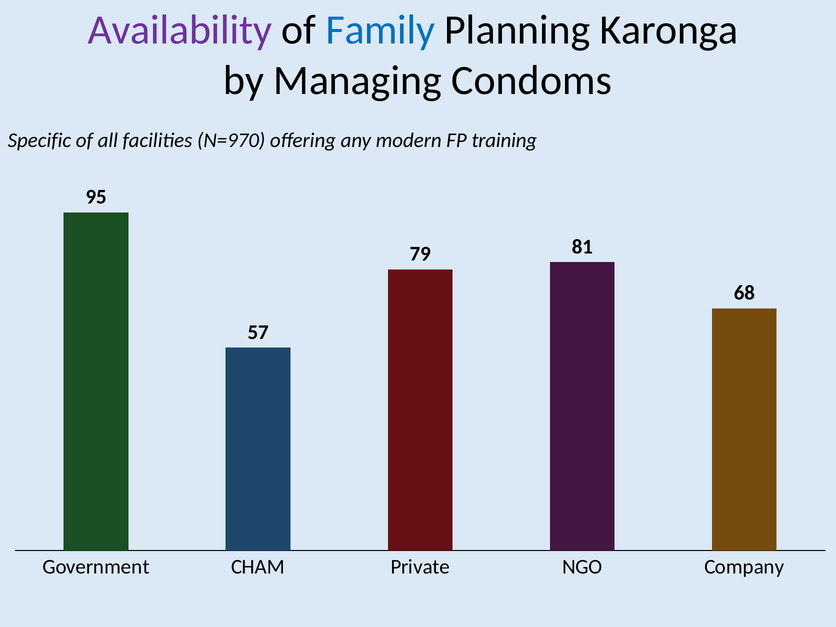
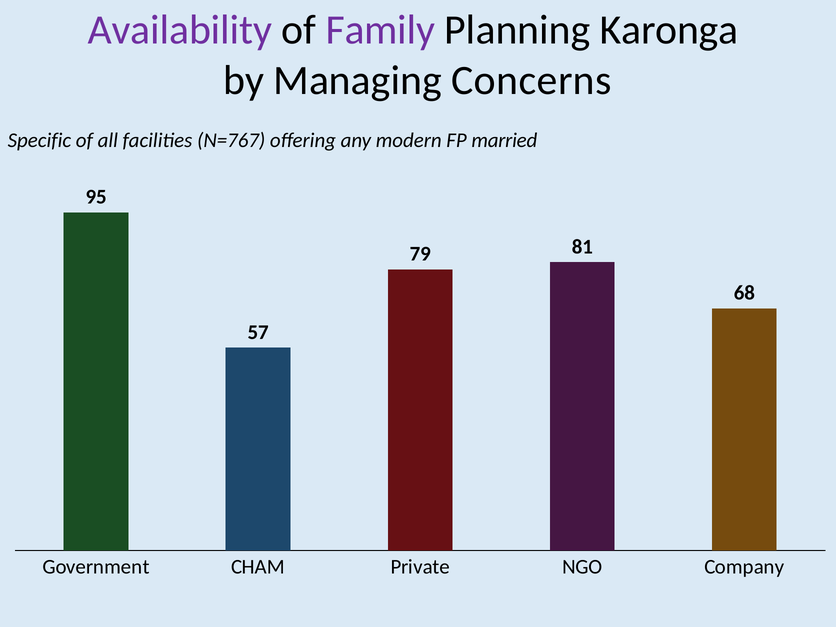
Family colour: blue -> purple
Condoms: Condoms -> Concerns
N=970: N=970 -> N=767
training: training -> married
